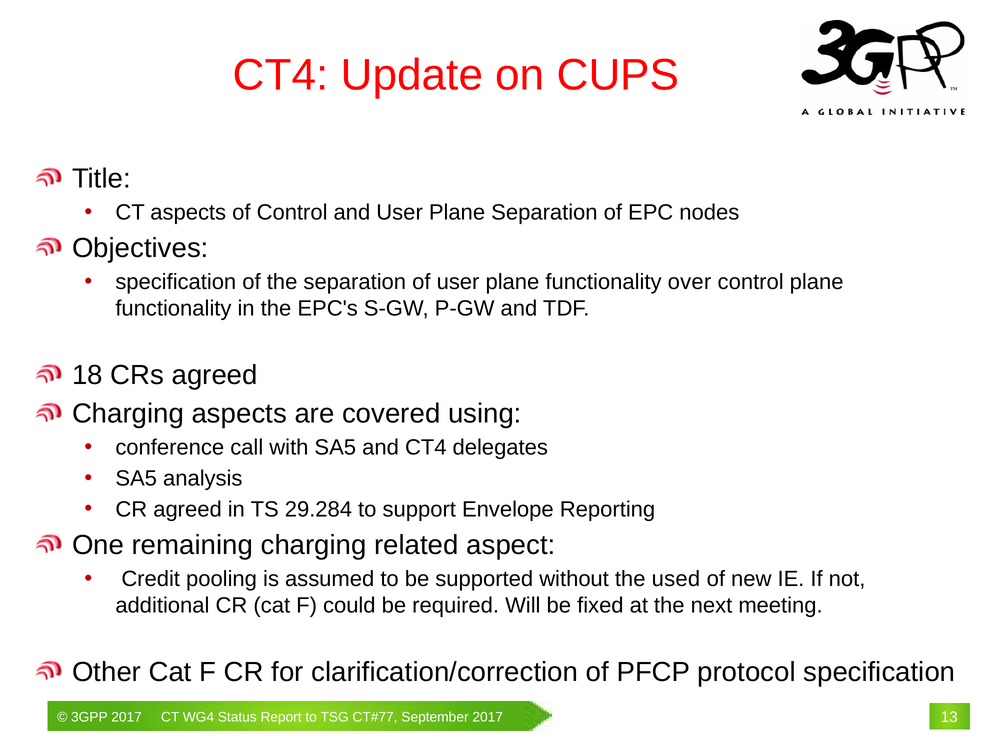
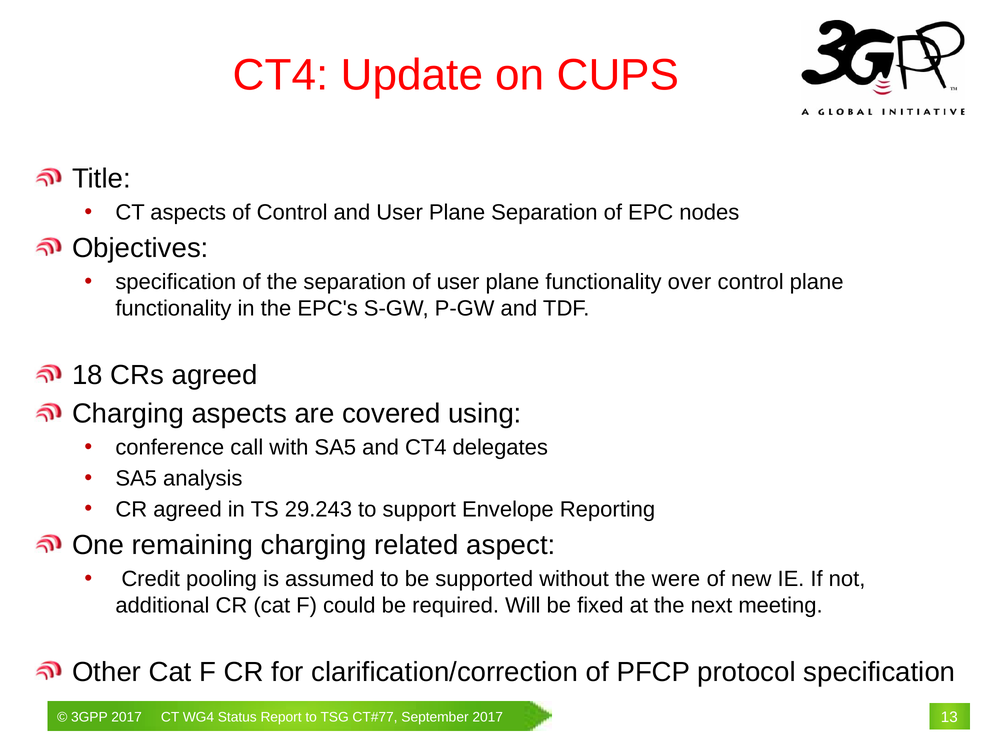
29.284: 29.284 -> 29.243
used: used -> were
